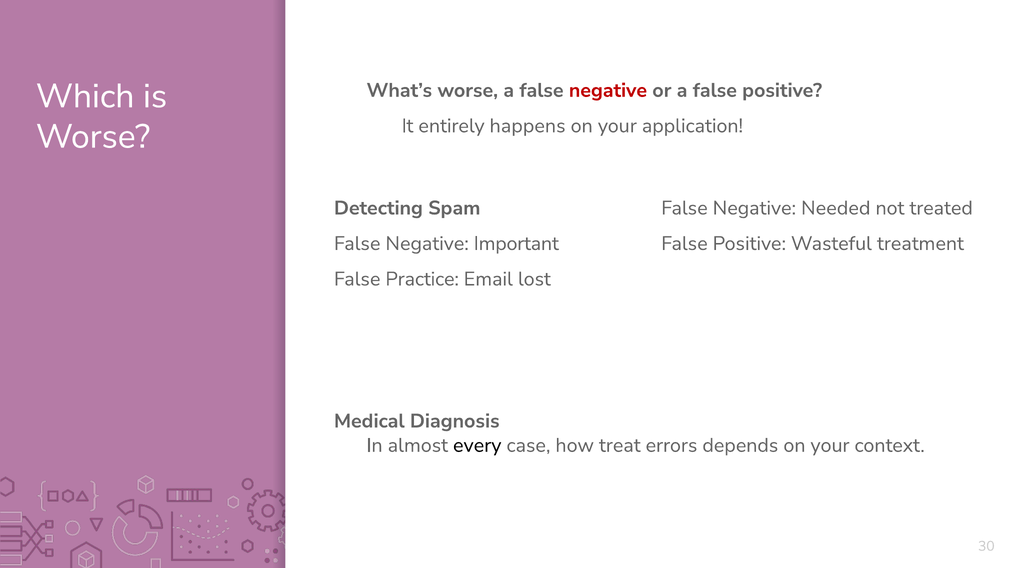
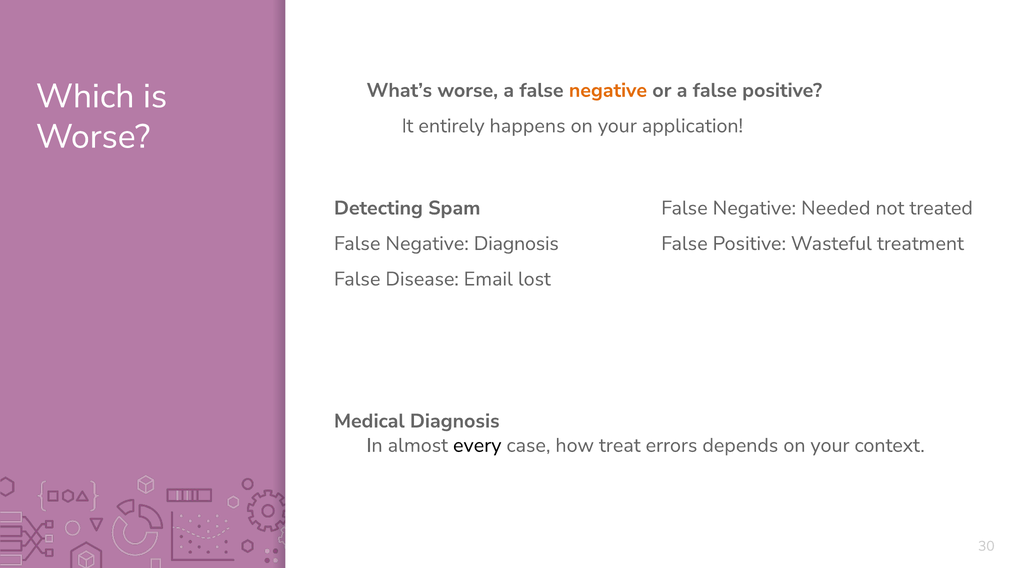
negative at (608, 90) colour: red -> orange
Negative Important: Important -> Diagnosis
Practice: Practice -> Disease
